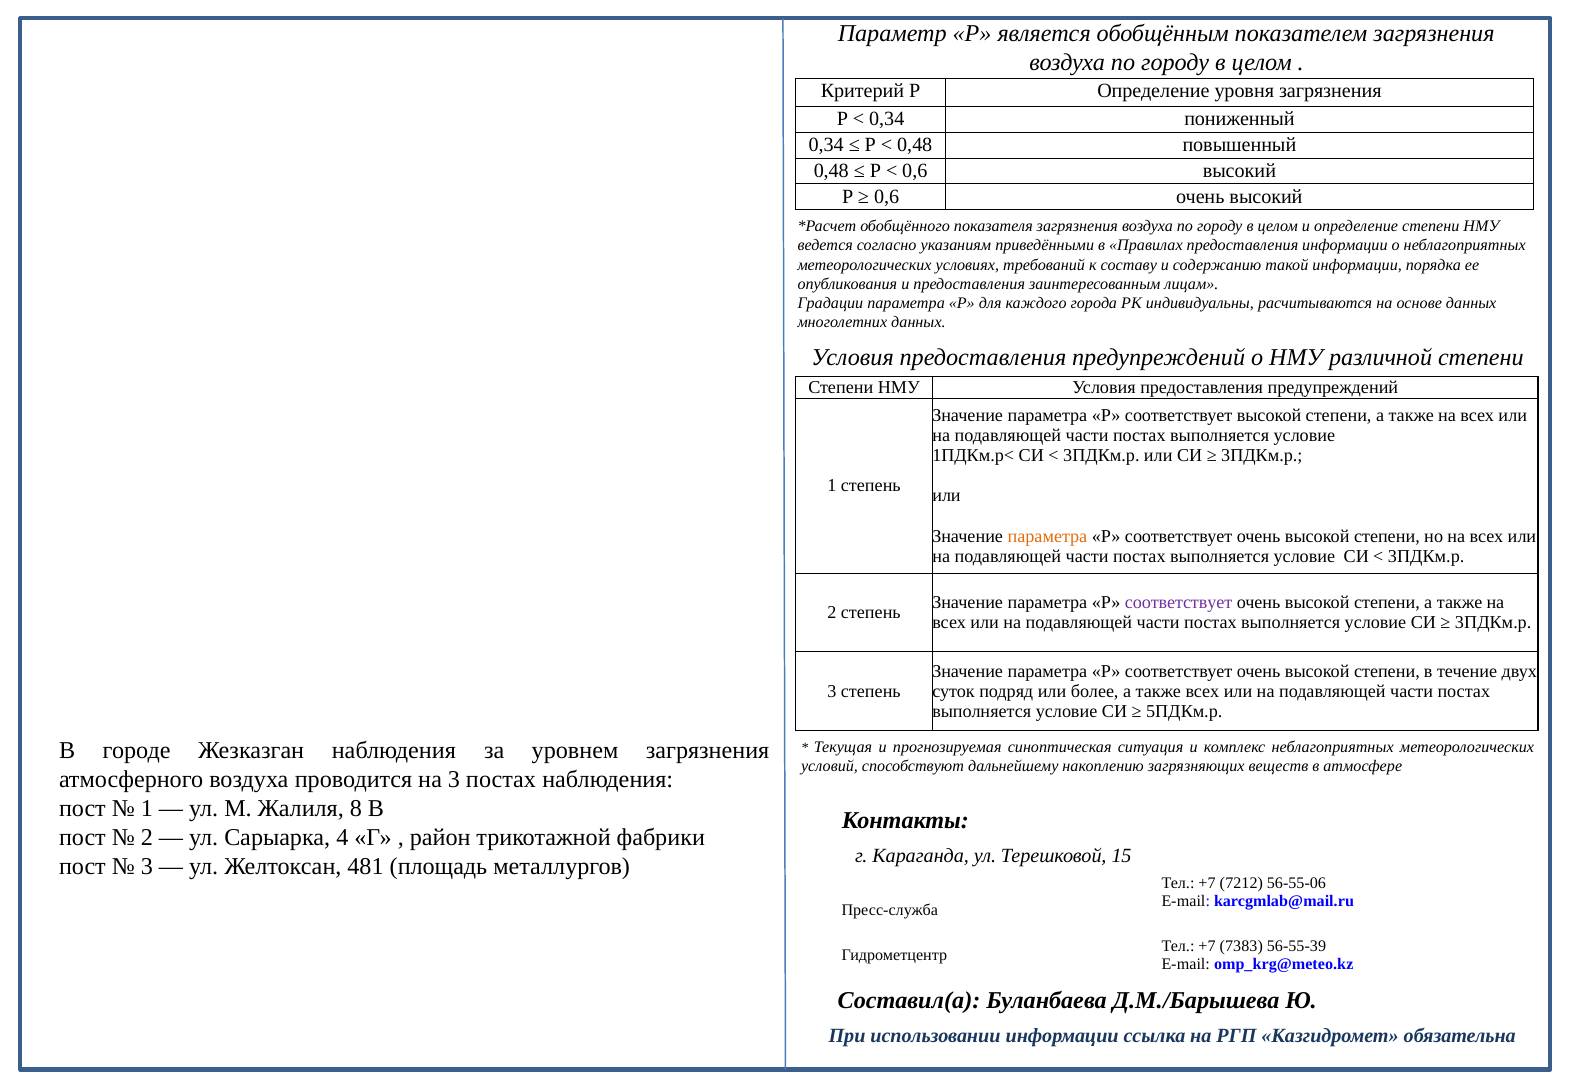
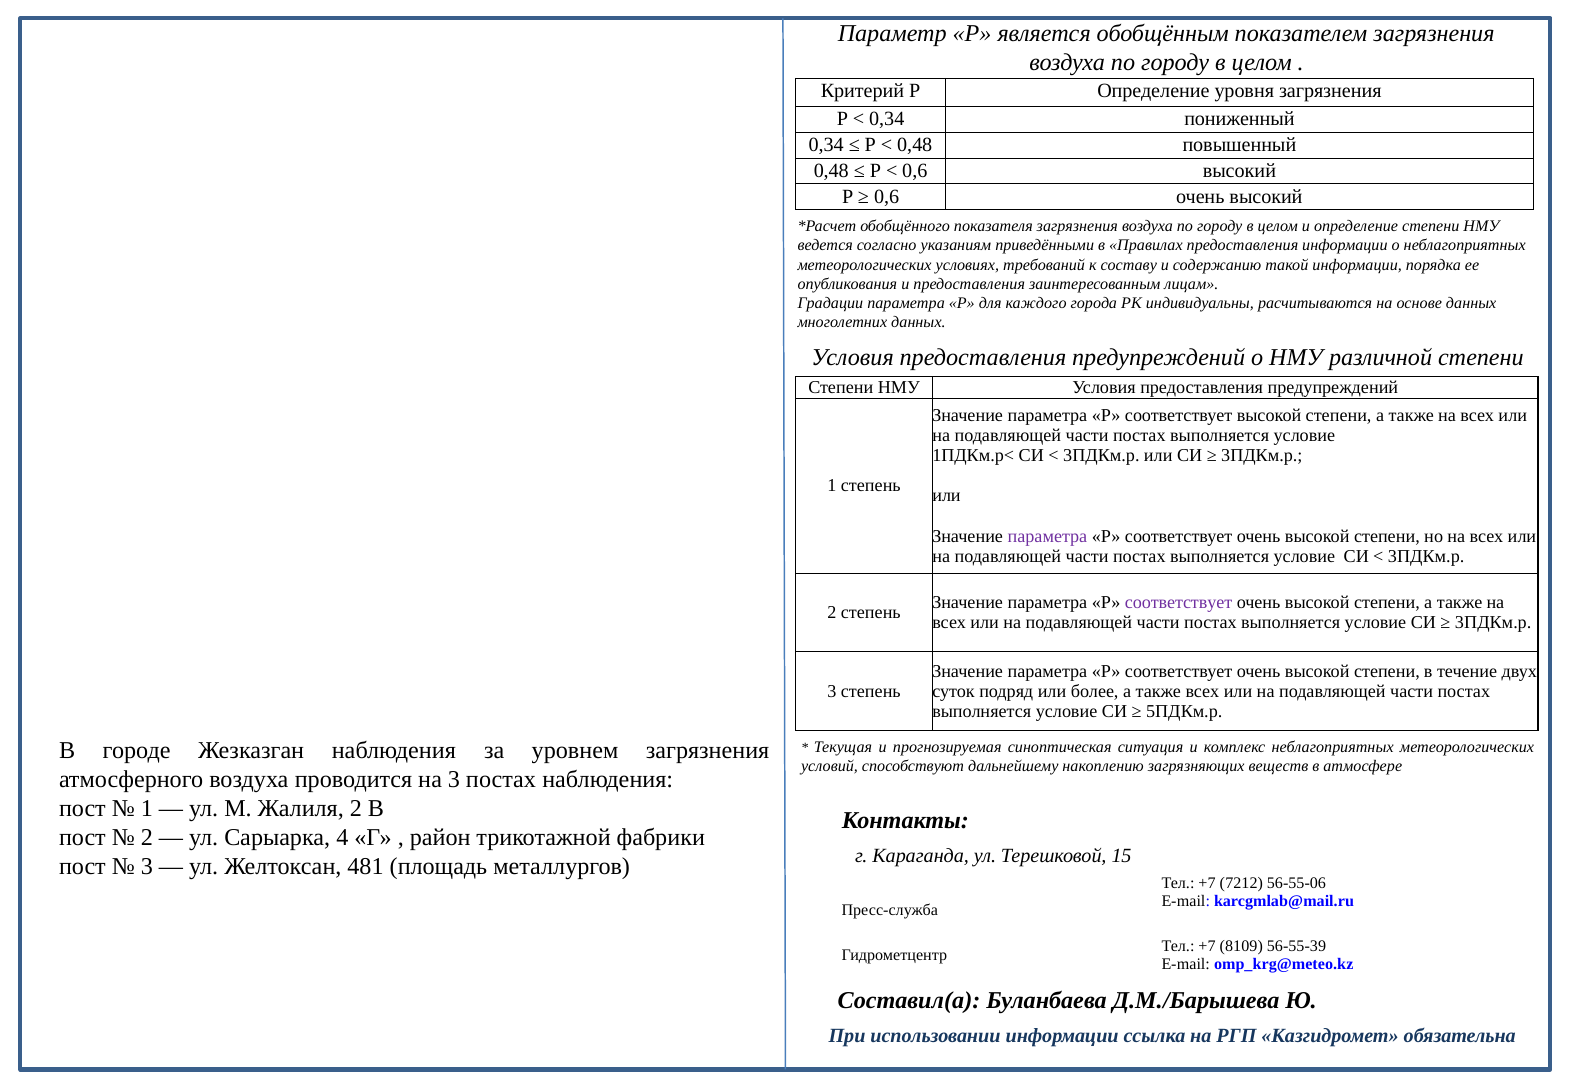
параметра at (1047, 536) colour: orange -> purple
Жалиля 8: 8 -> 2
7383: 7383 -> 8109
